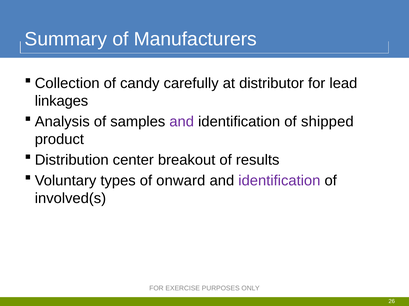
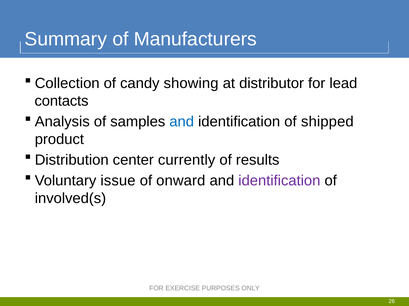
carefully: carefully -> showing
linkages: linkages -> contacts
and at (182, 122) colour: purple -> blue
breakout: breakout -> currently
types: types -> issue
